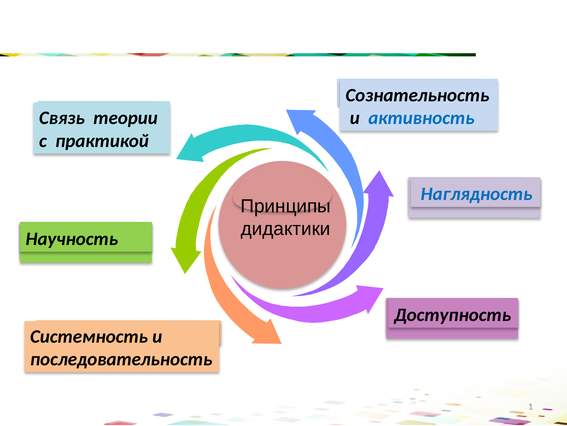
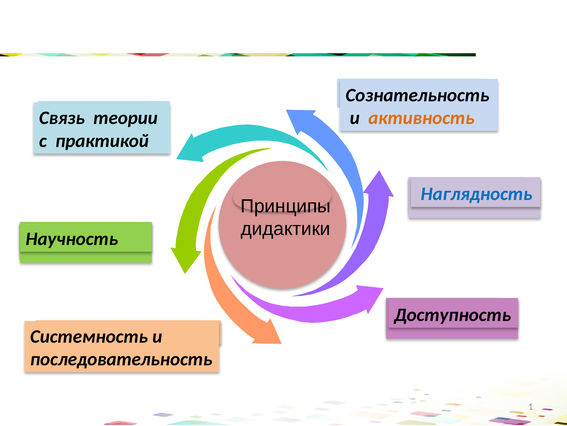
активность colour: blue -> orange
